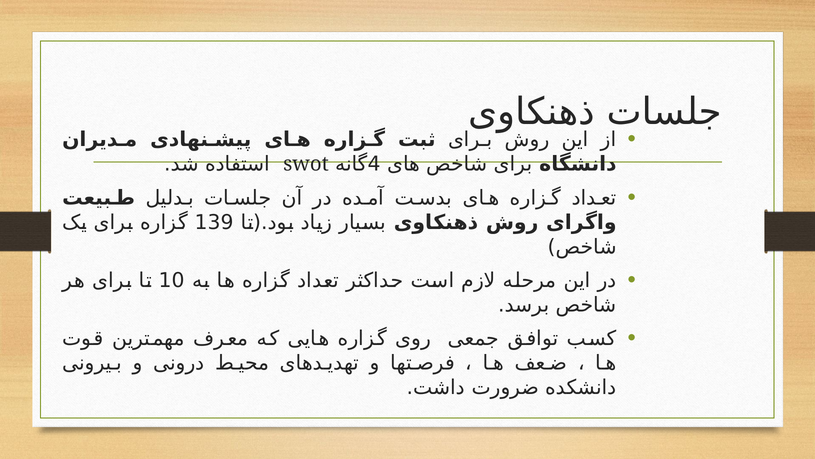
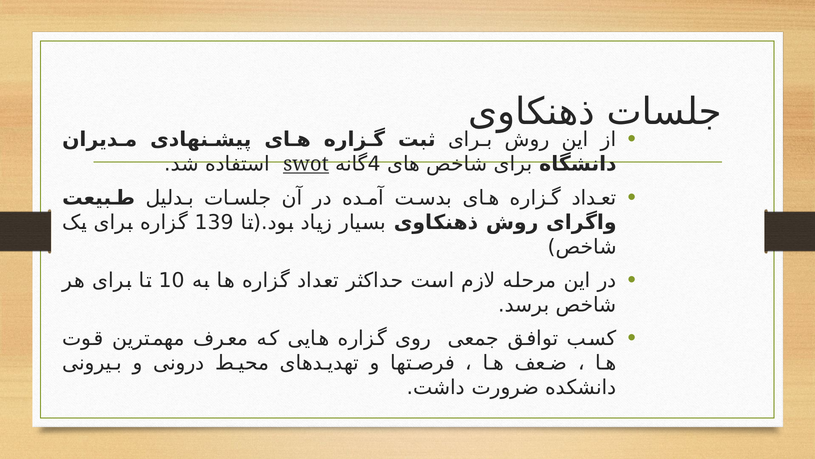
swot underline: none -> present
